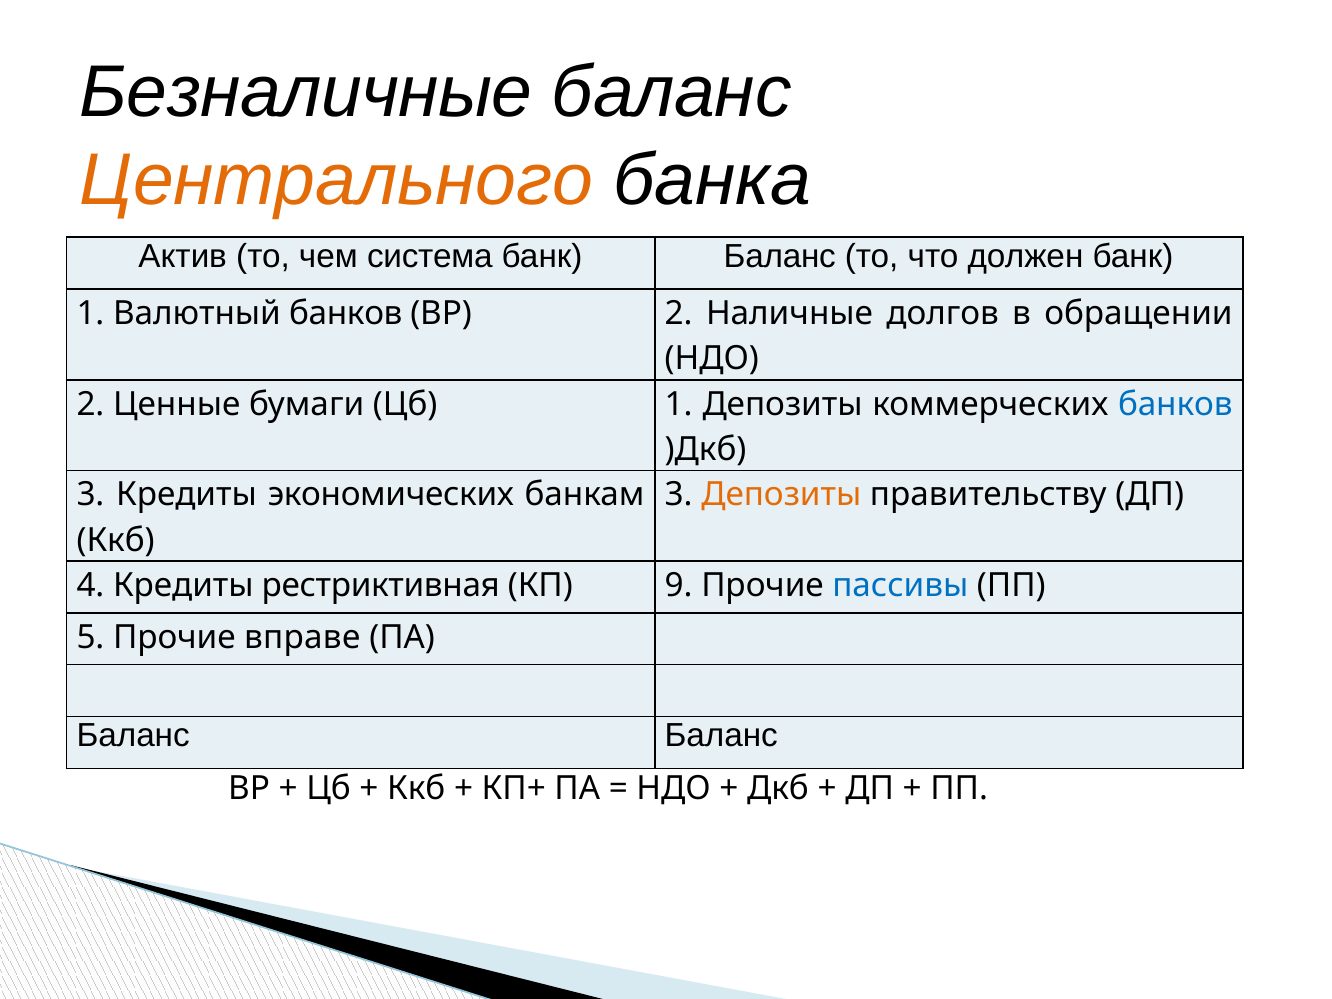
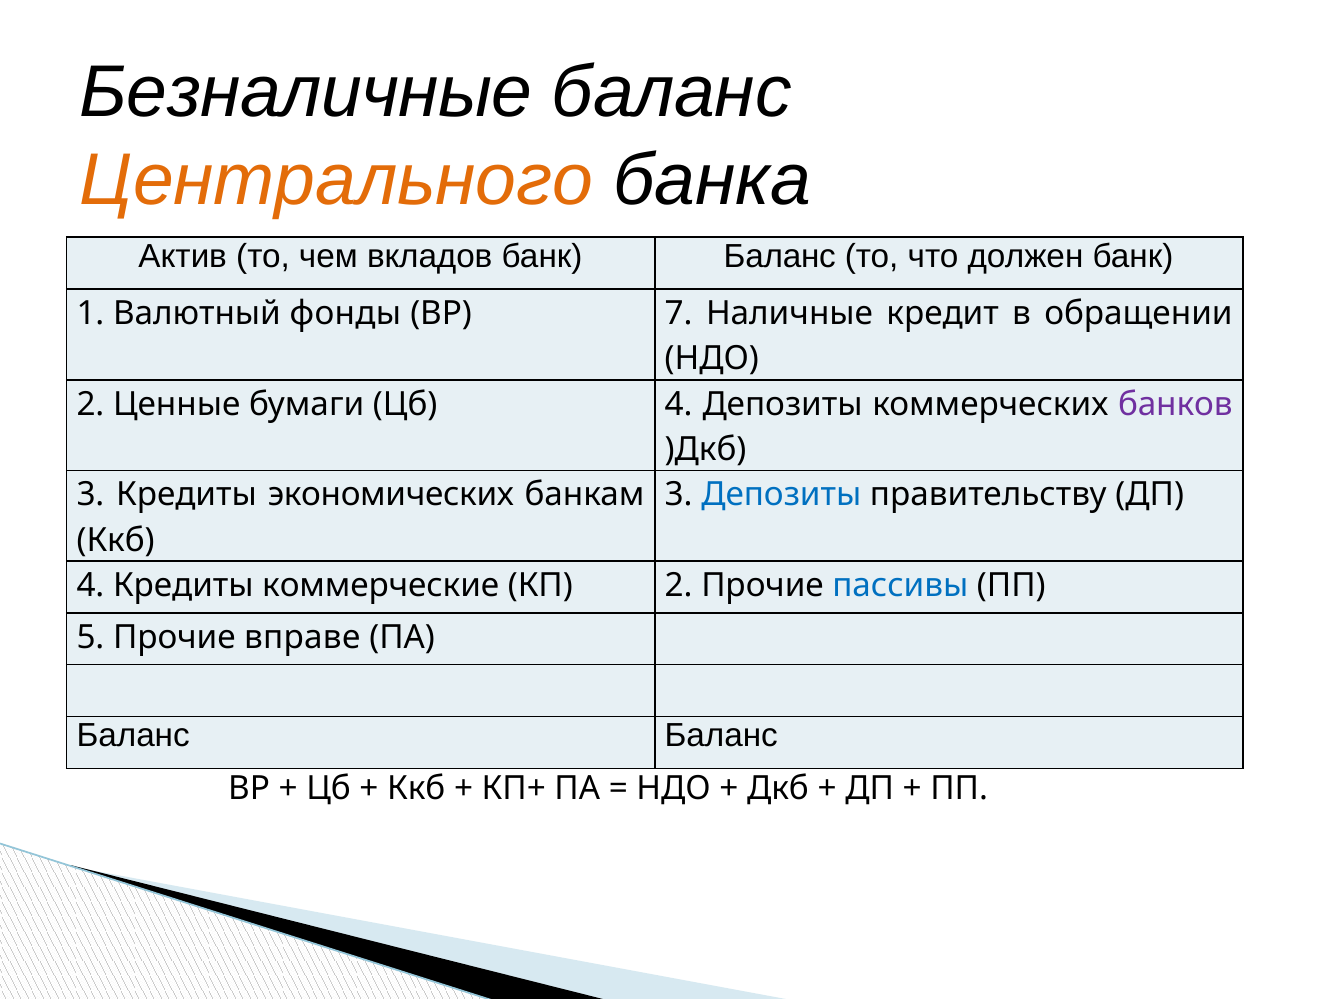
система: система -> вкладов
Валютный банков: банков -> фонды
ВР 2: 2 -> 7
долгов: долгов -> кредит
Цб 1: 1 -> 4
банков at (1175, 404) colour: blue -> purple
Депозиты at (781, 495) colour: orange -> blue
рестриктивная: рестриктивная -> коммерческие
КП 9: 9 -> 2
